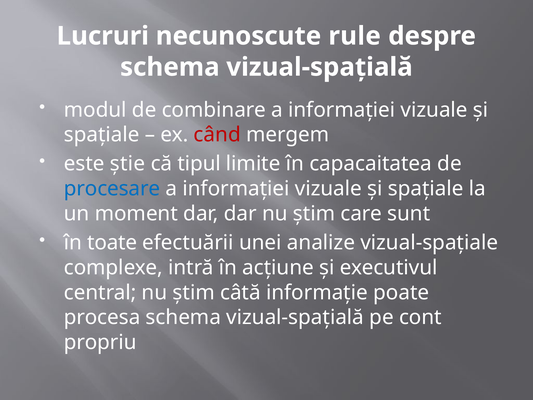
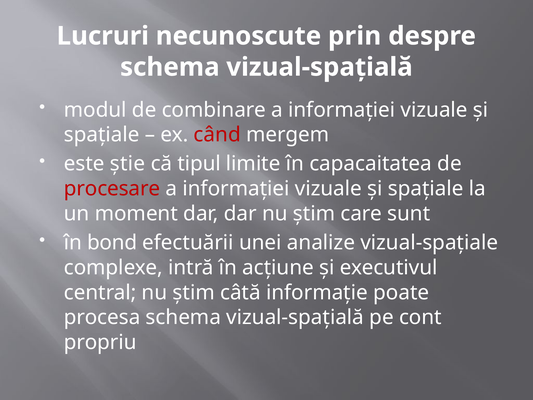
rule: rule -> prin
procesare colour: blue -> red
toate: toate -> bond
